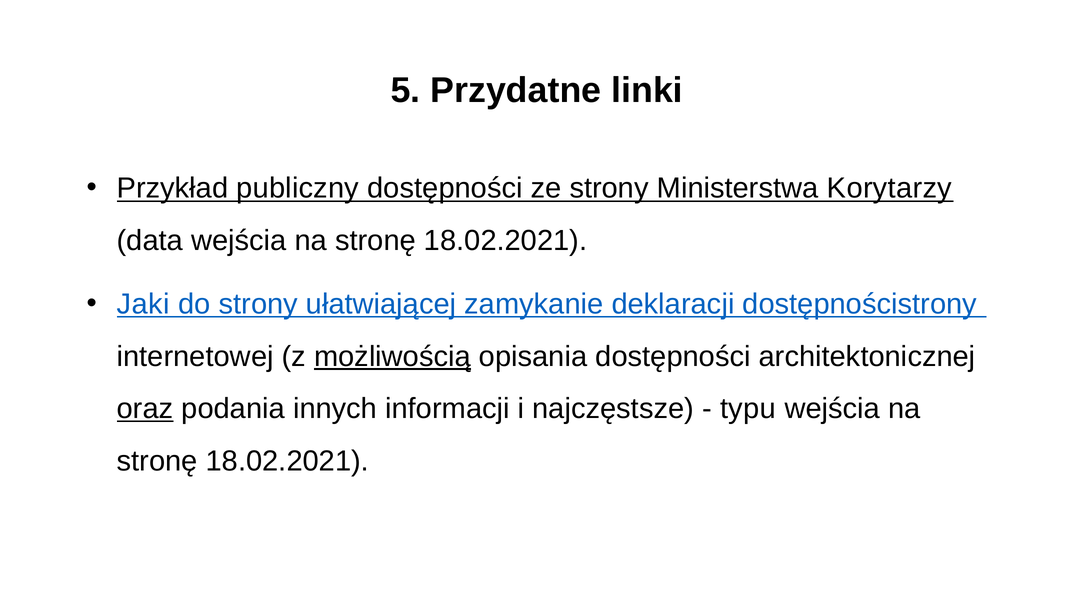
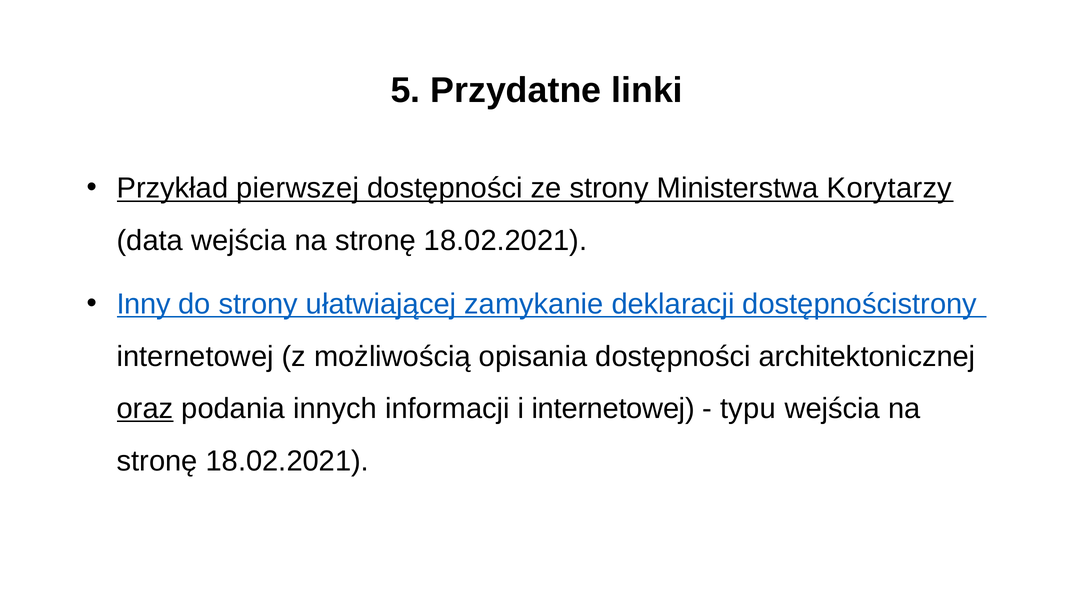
publiczny: publiczny -> pierwszej
Jaki: Jaki -> Inny
możliwością underline: present -> none
i najczęstsze: najczęstsze -> internetowej
